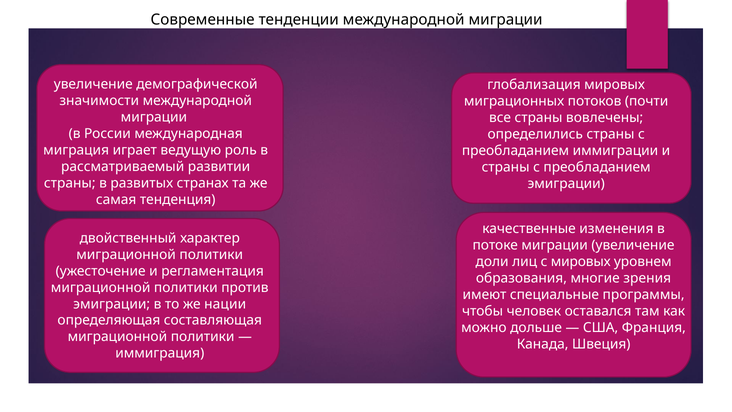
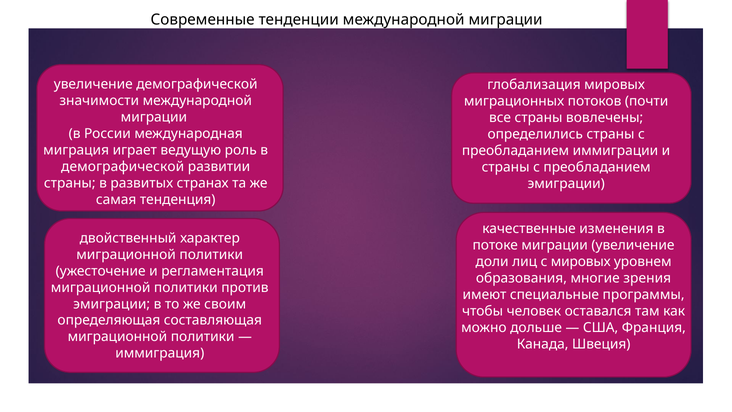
рассматриваемый at (123, 166): рассматриваемый -> демографической
нации: нации -> своим
